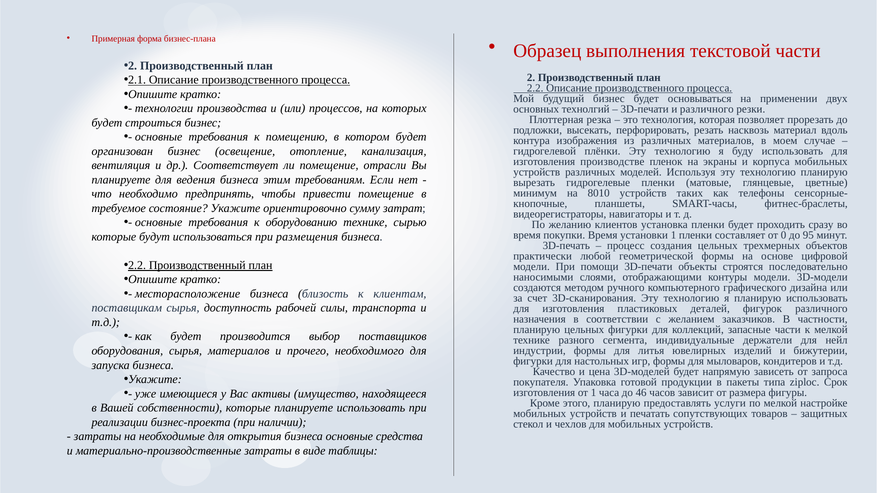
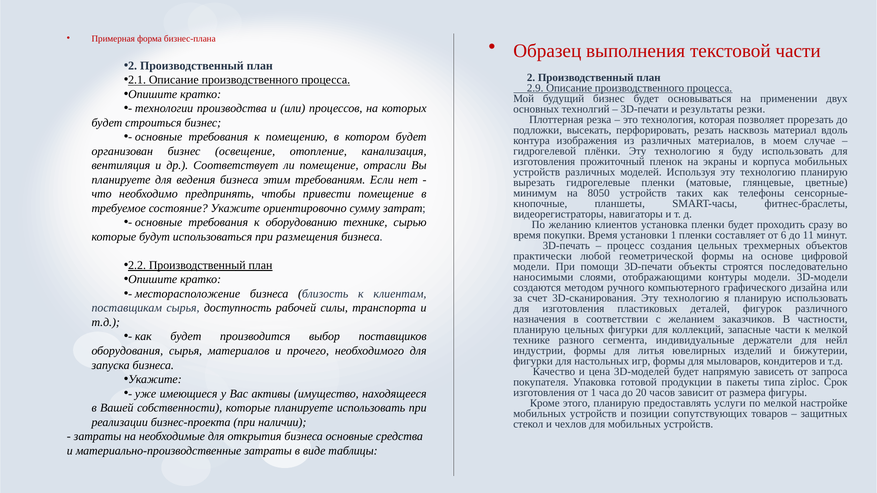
2.2: 2.2 -> 2.9
и различного: различного -> результаты
производстве: производстве -> прожиточный
8010: 8010 -> 8050
0: 0 -> 6
95: 95 -> 11
46: 46 -> 20
печатать: печатать -> позиции
